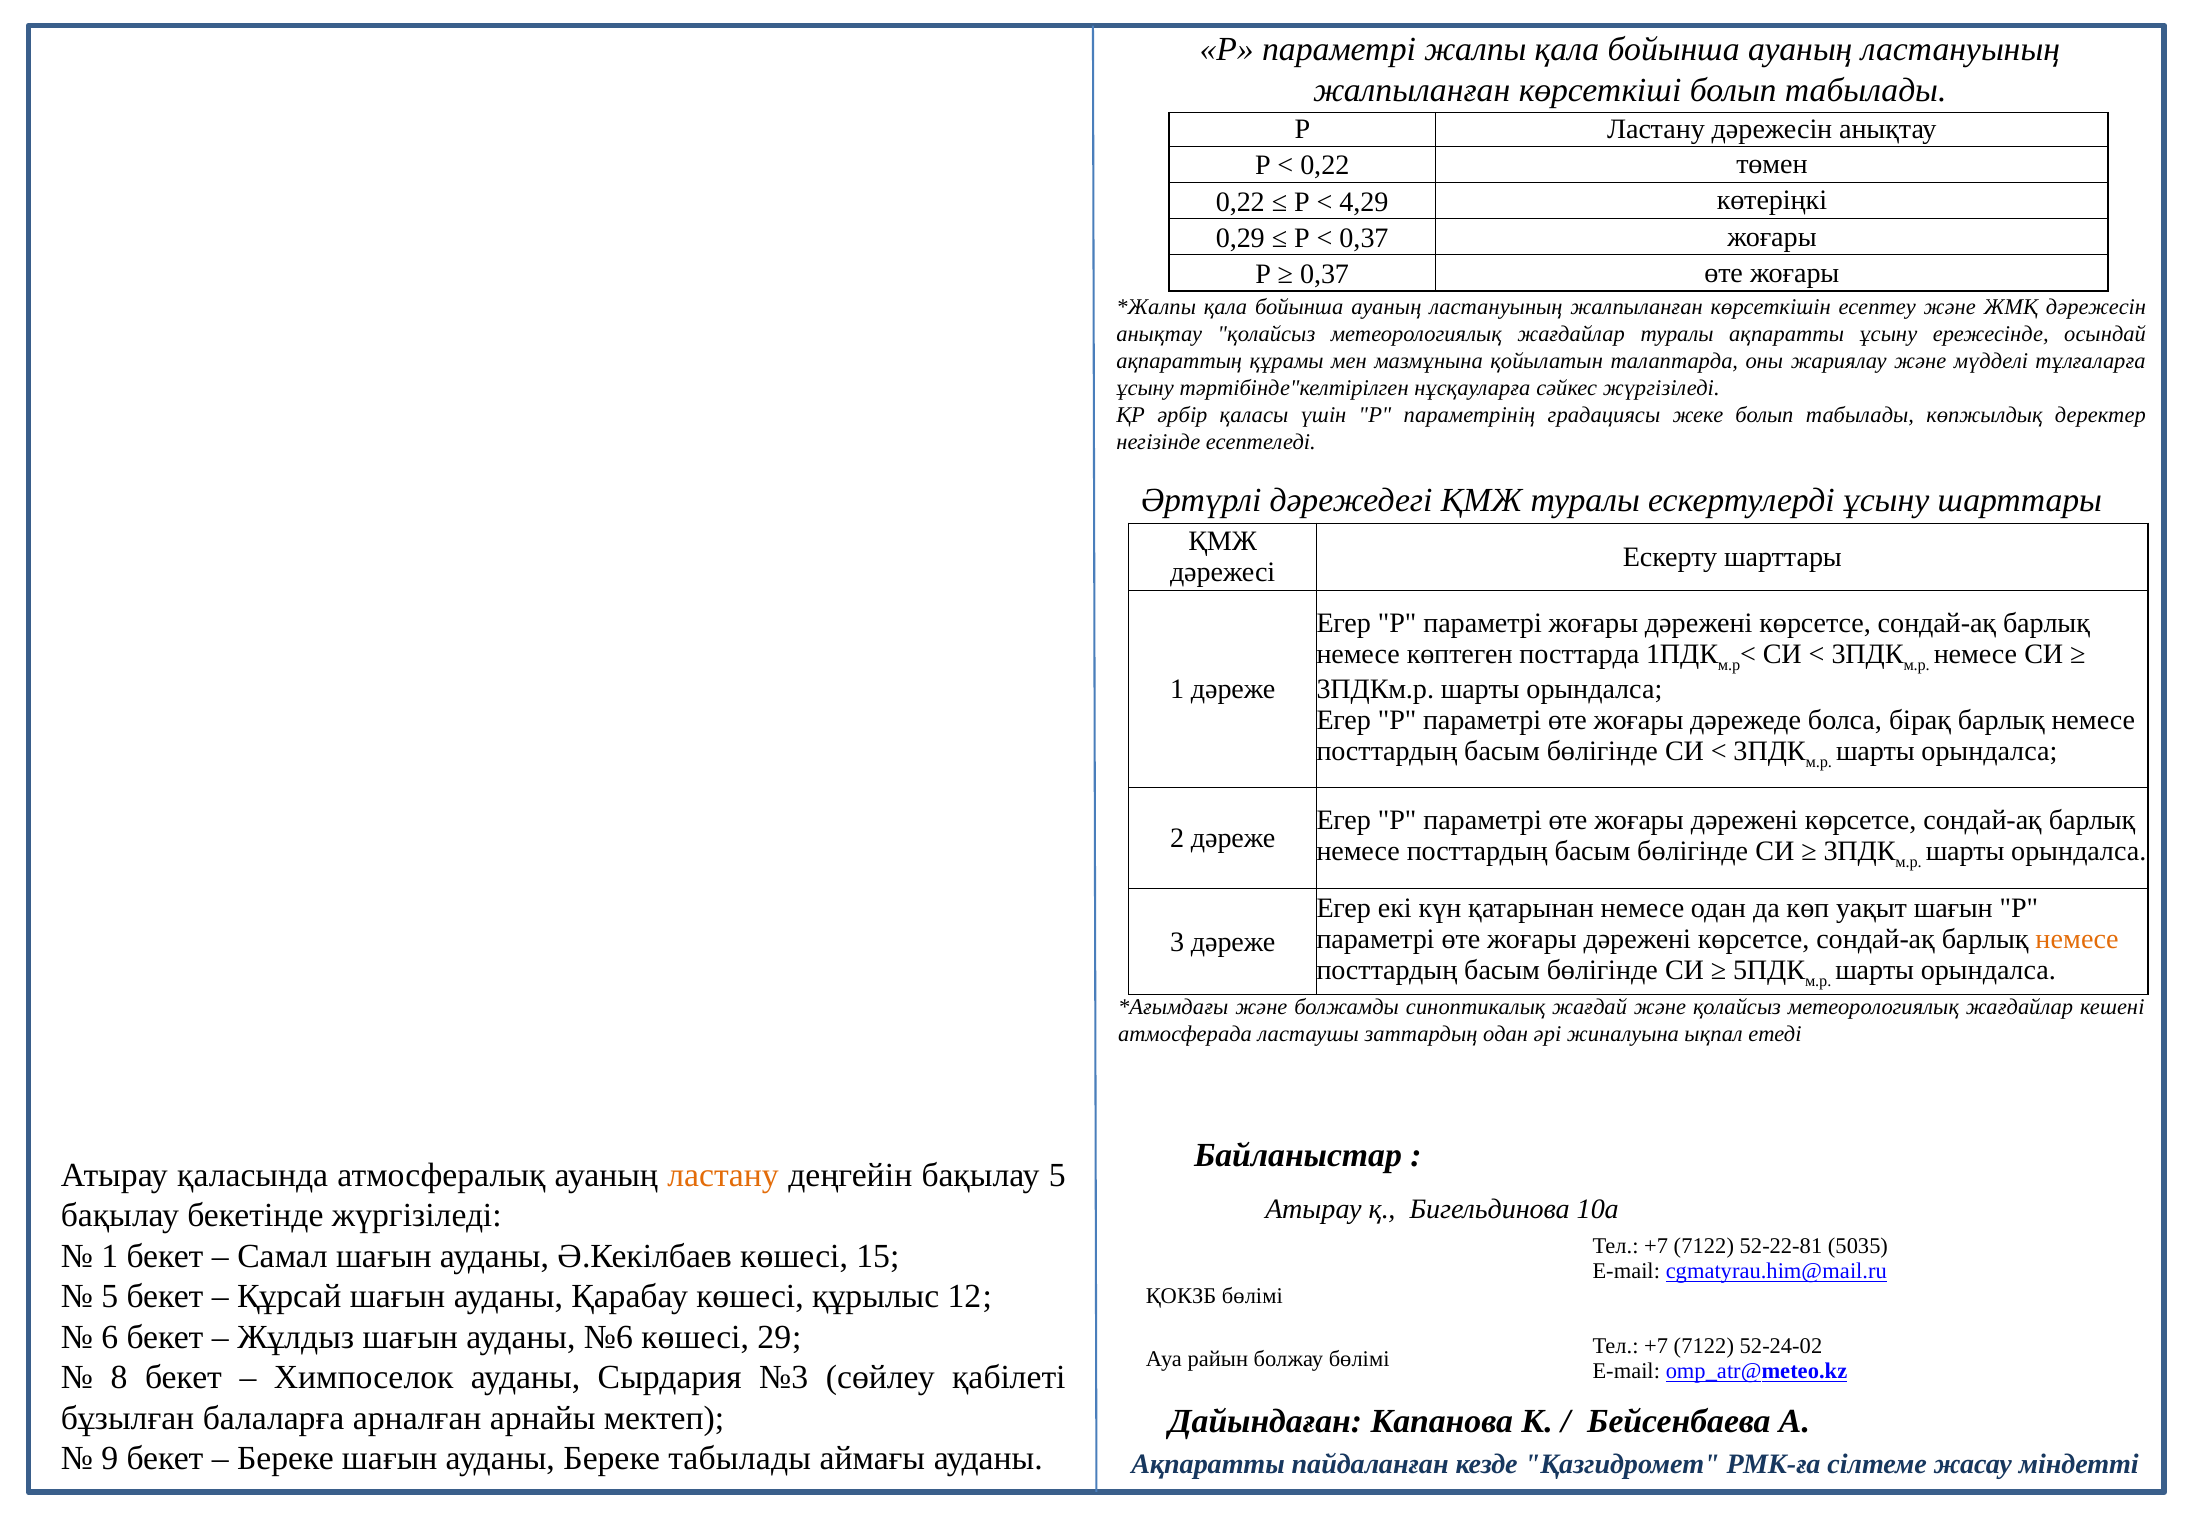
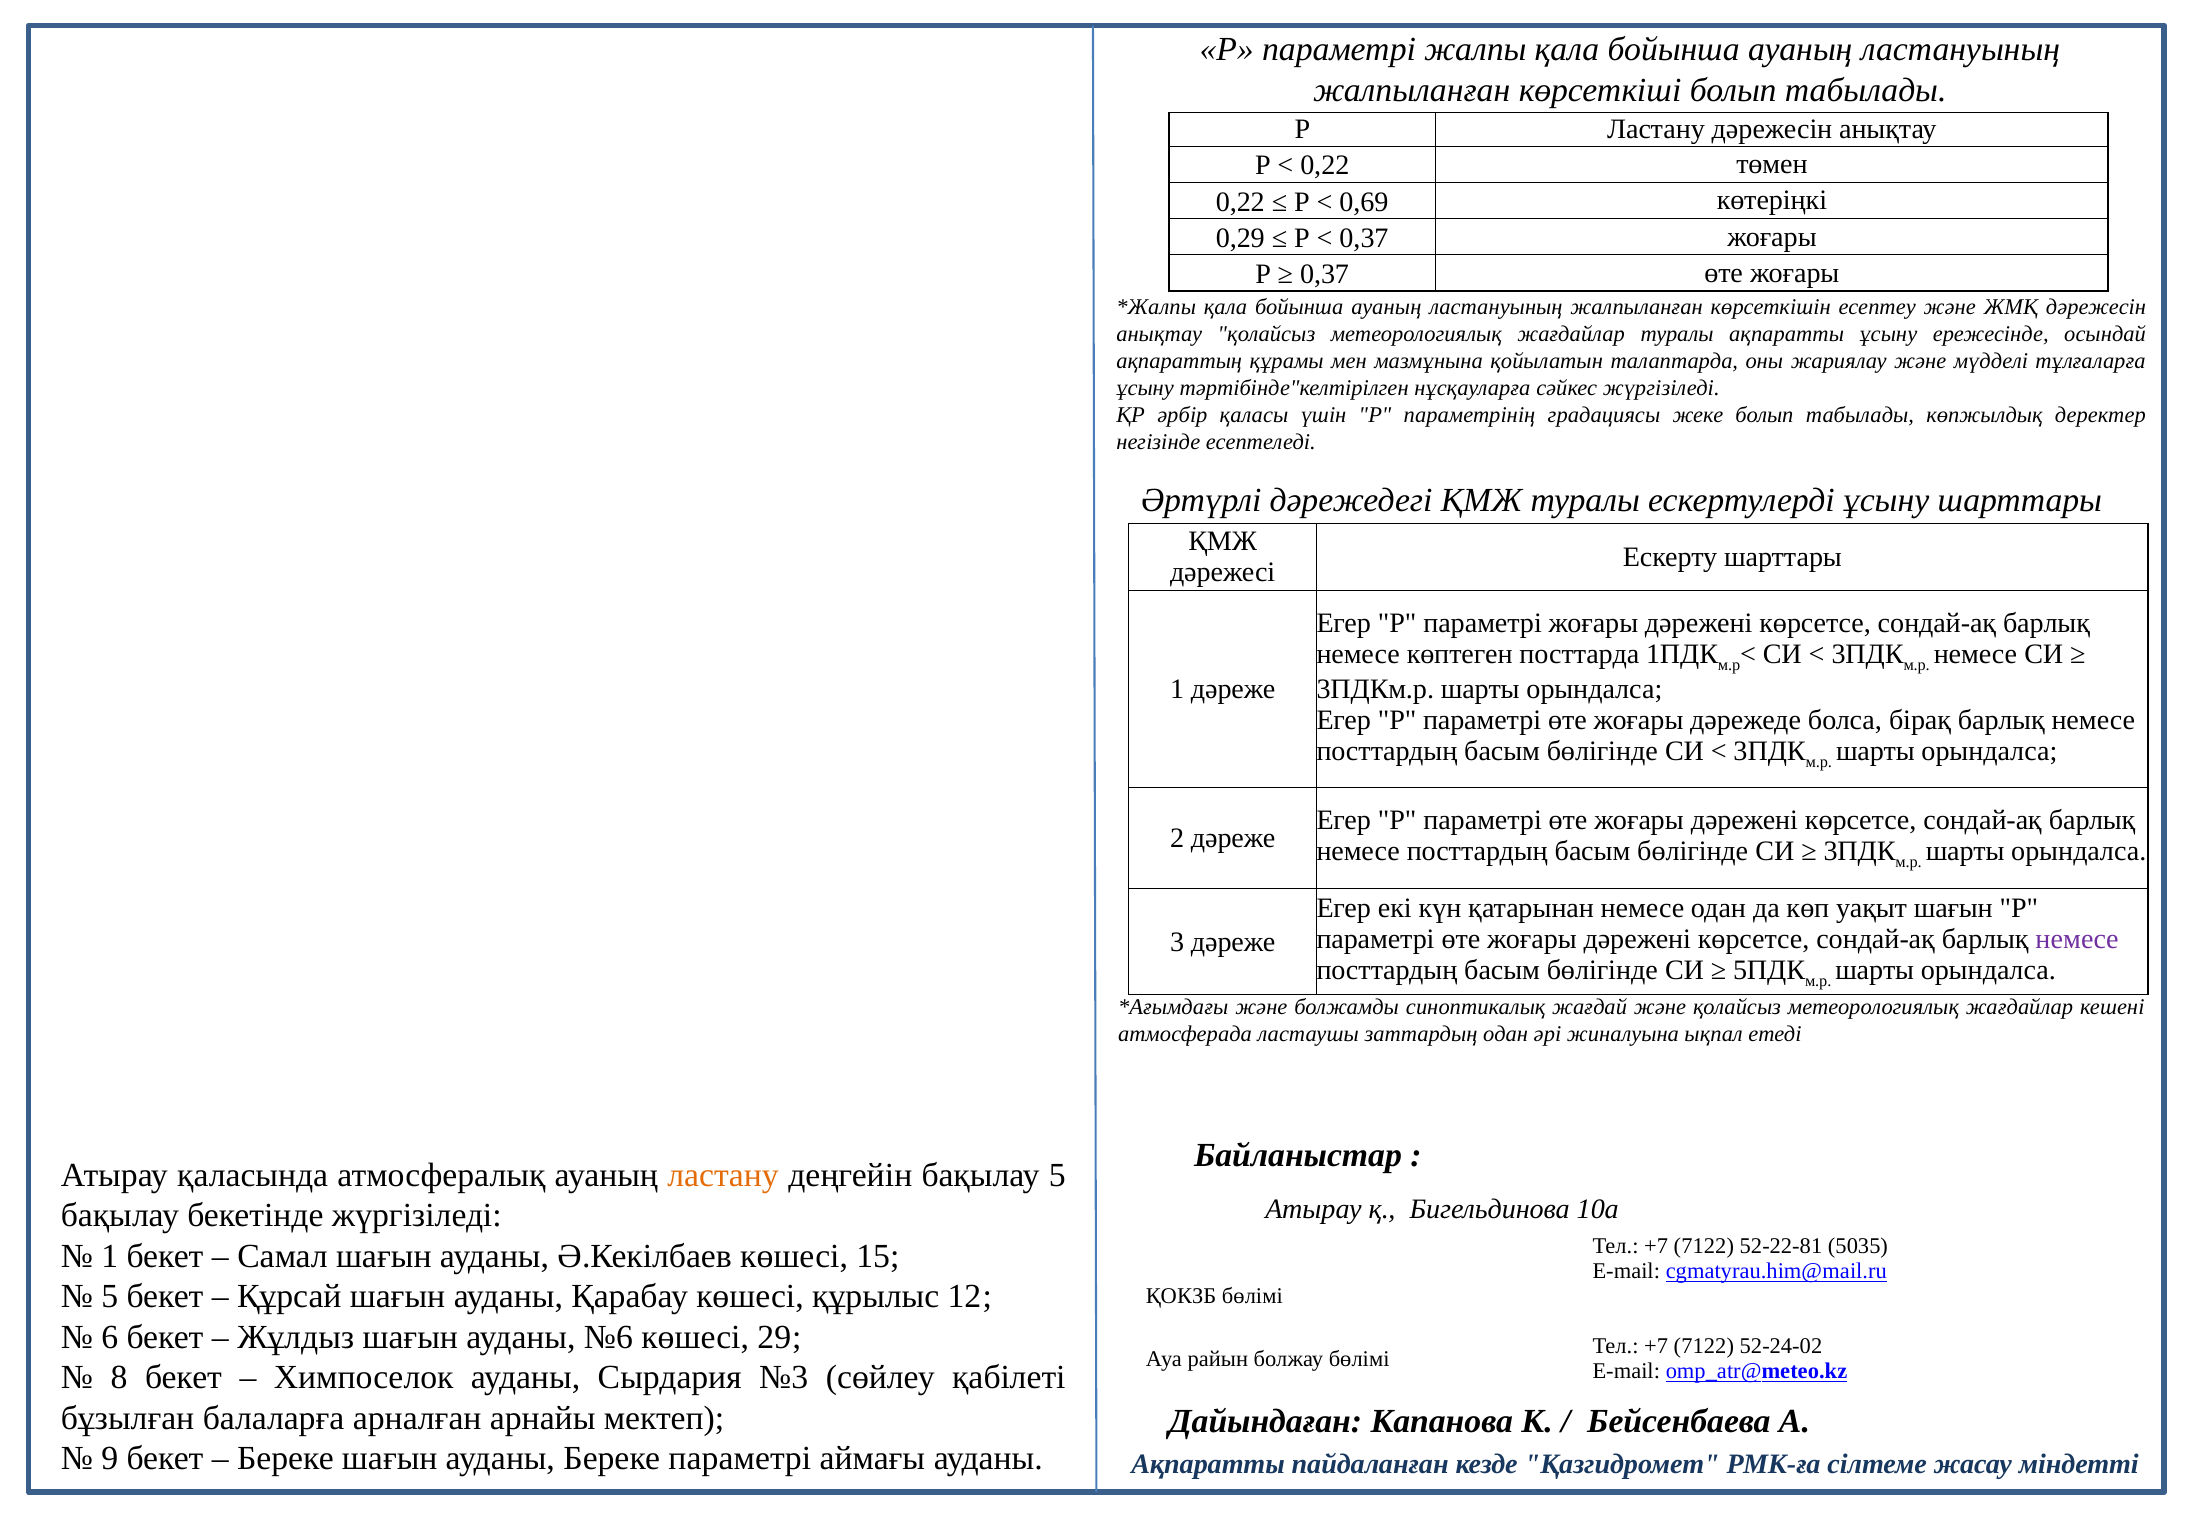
4,29: 4,29 -> 0,69
немесе at (2077, 940) colour: orange -> purple
Береке табылады: табылады -> параметрі
